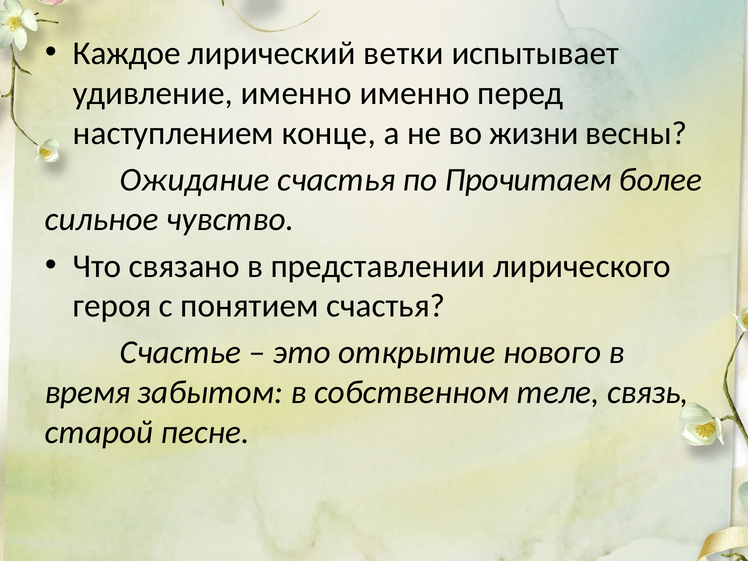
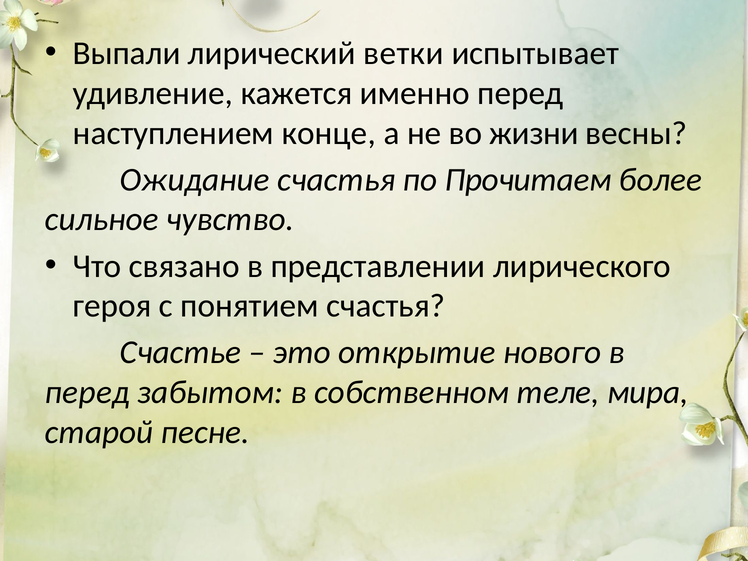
Каждое: Каждое -> Выпали
удивление именно: именно -> кажется
время at (88, 392): время -> перед
связь: связь -> мира
